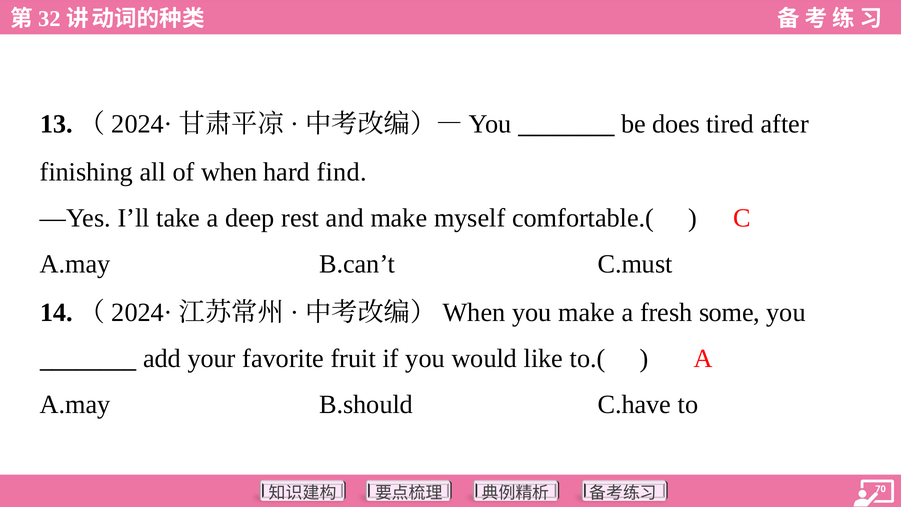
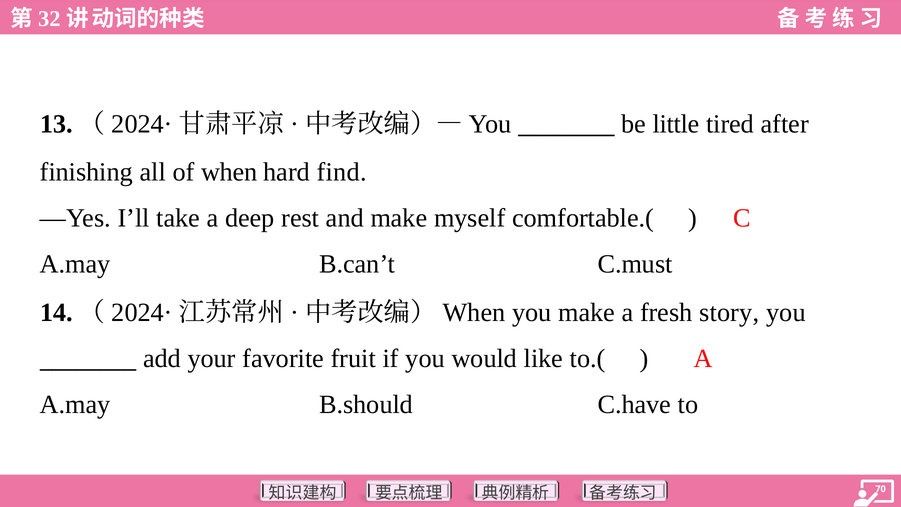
does: does -> little
some: some -> story
